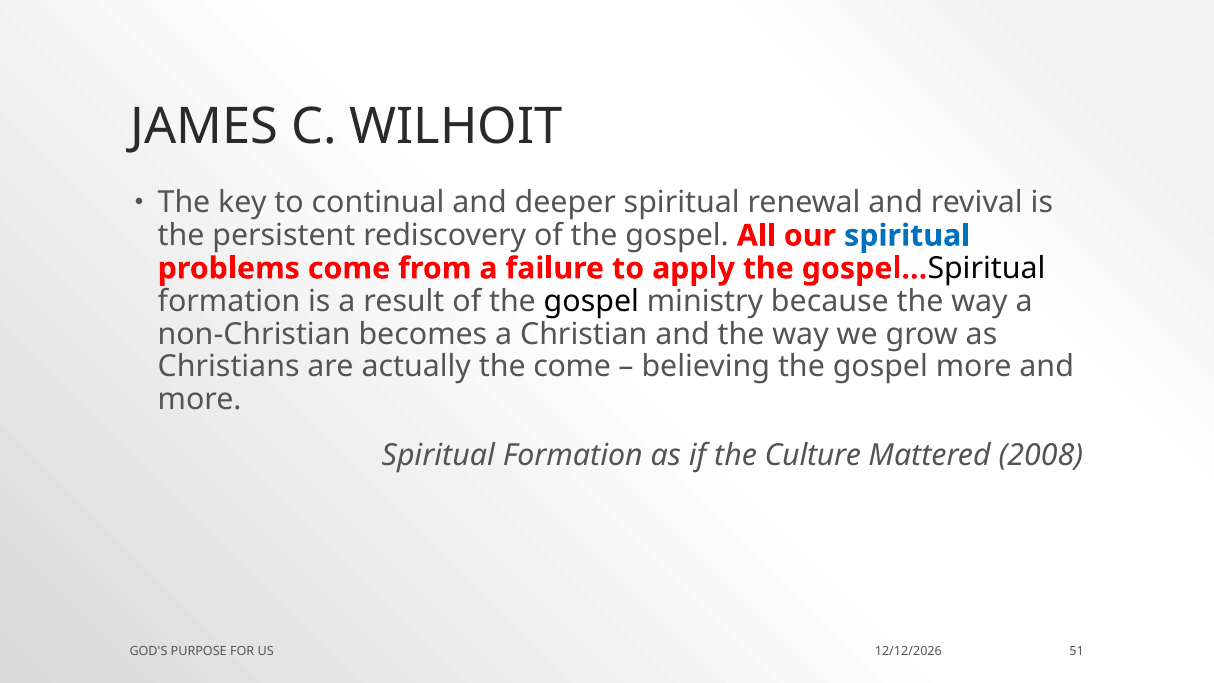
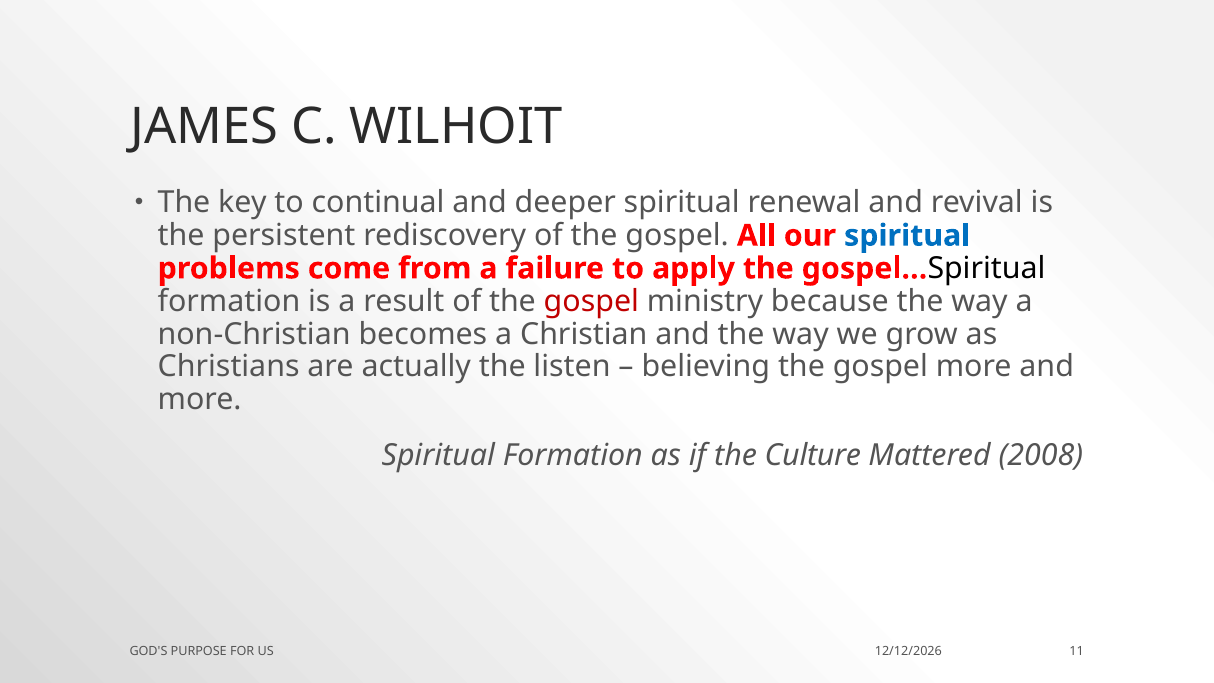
gospel at (591, 301) colour: black -> red
the come: come -> listen
51: 51 -> 11
